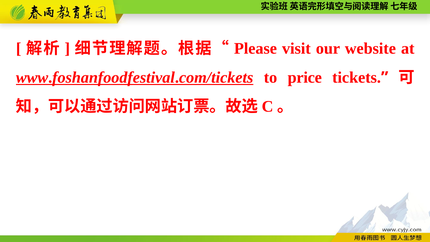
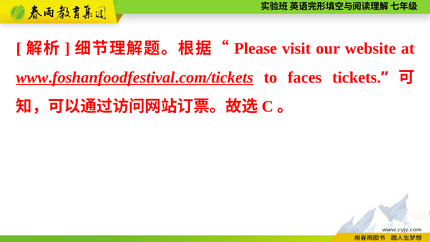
price: price -> faces
